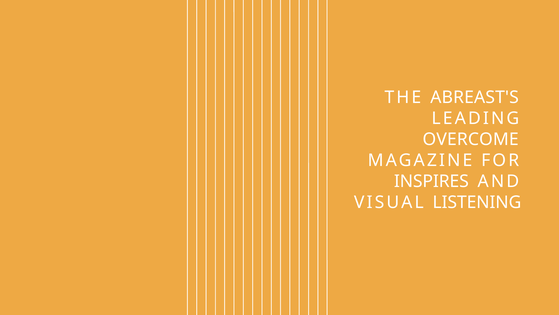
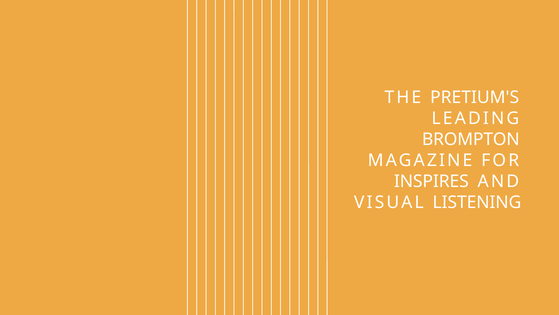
ABREAST'S: ABREAST'S -> PRETIUM'S
OVERCOME: OVERCOME -> BROMPTON
